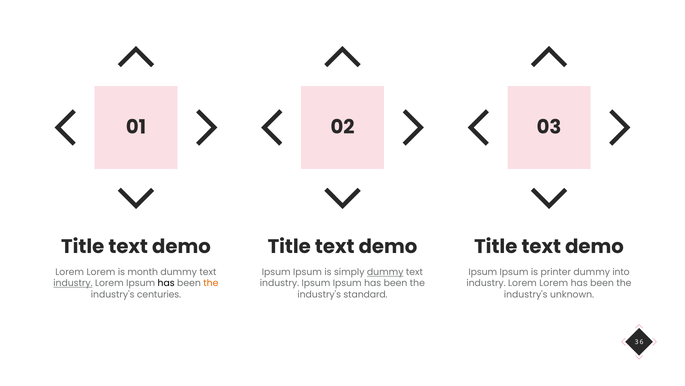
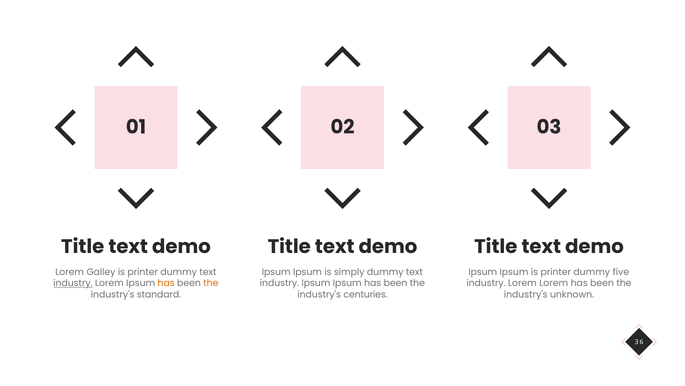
Lorem at (101, 272): Lorem -> Galley
month at (143, 272): month -> printer
dummy at (385, 272) underline: present -> none
into: into -> five
has at (166, 283) colour: black -> orange
centuries: centuries -> standard
standard: standard -> centuries
